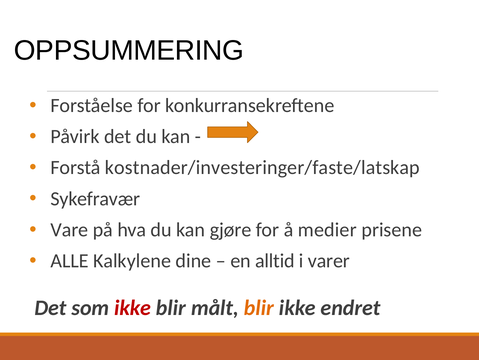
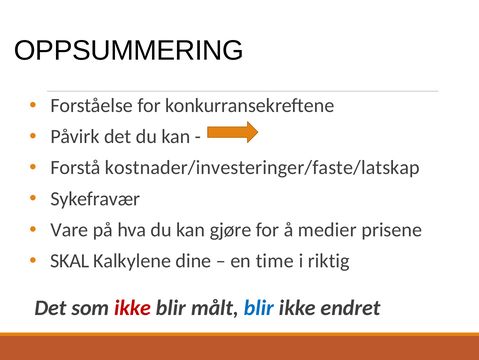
ALLE: ALLE -> SKAL
alltid: alltid -> time
varer: varer -> riktig
blir at (259, 307) colour: orange -> blue
